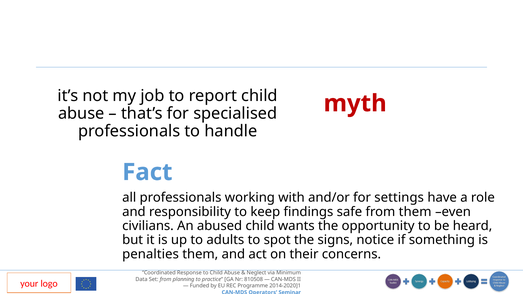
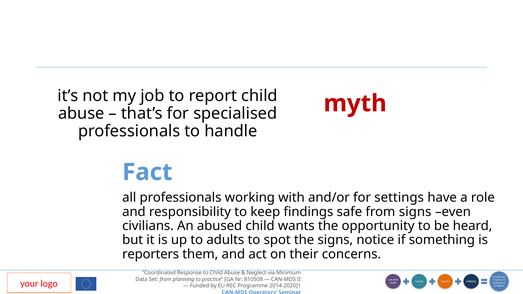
from them: them -> signs
penalties: penalties -> reporters
